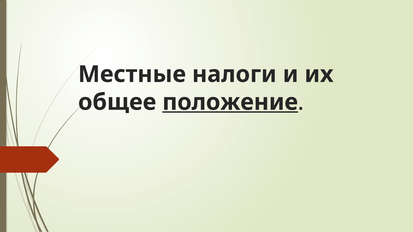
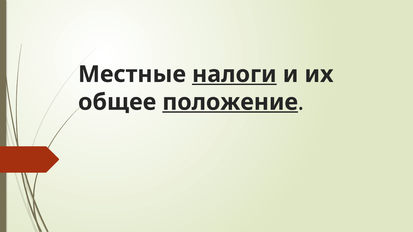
налоги underline: none -> present
